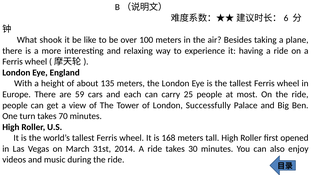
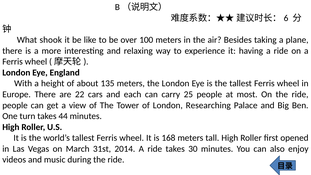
59: 59 -> 22
Successfully: Successfully -> Researching
70: 70 -> 44
